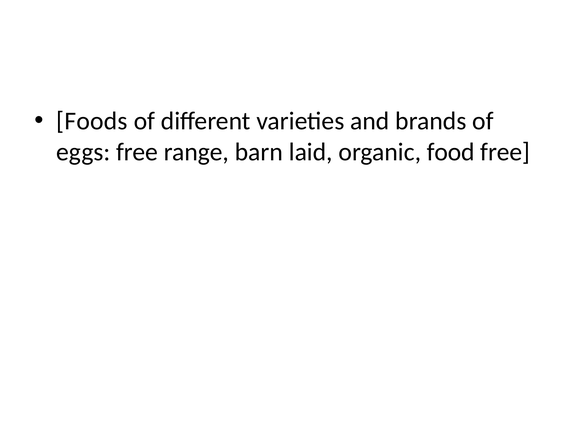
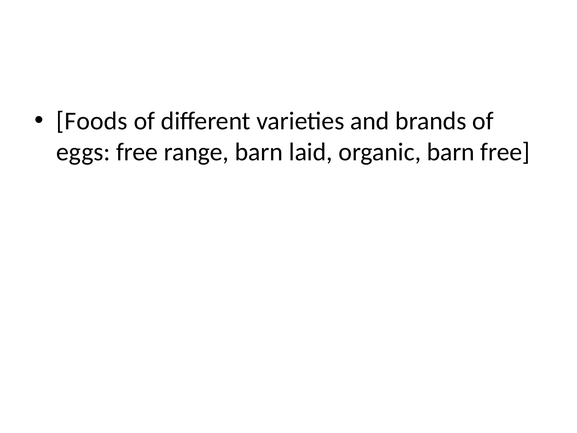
organic food: food -> barn
